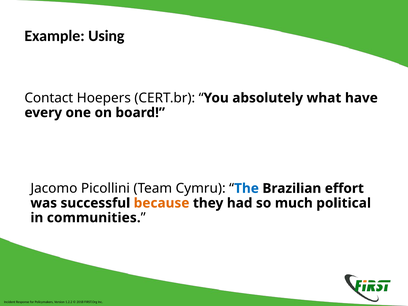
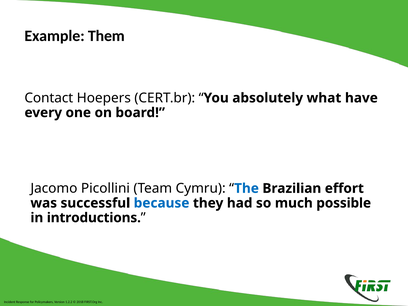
Using: Using -> Them
because colour: orange -> blue
political: political -> possible
communities: communities -> introductions
